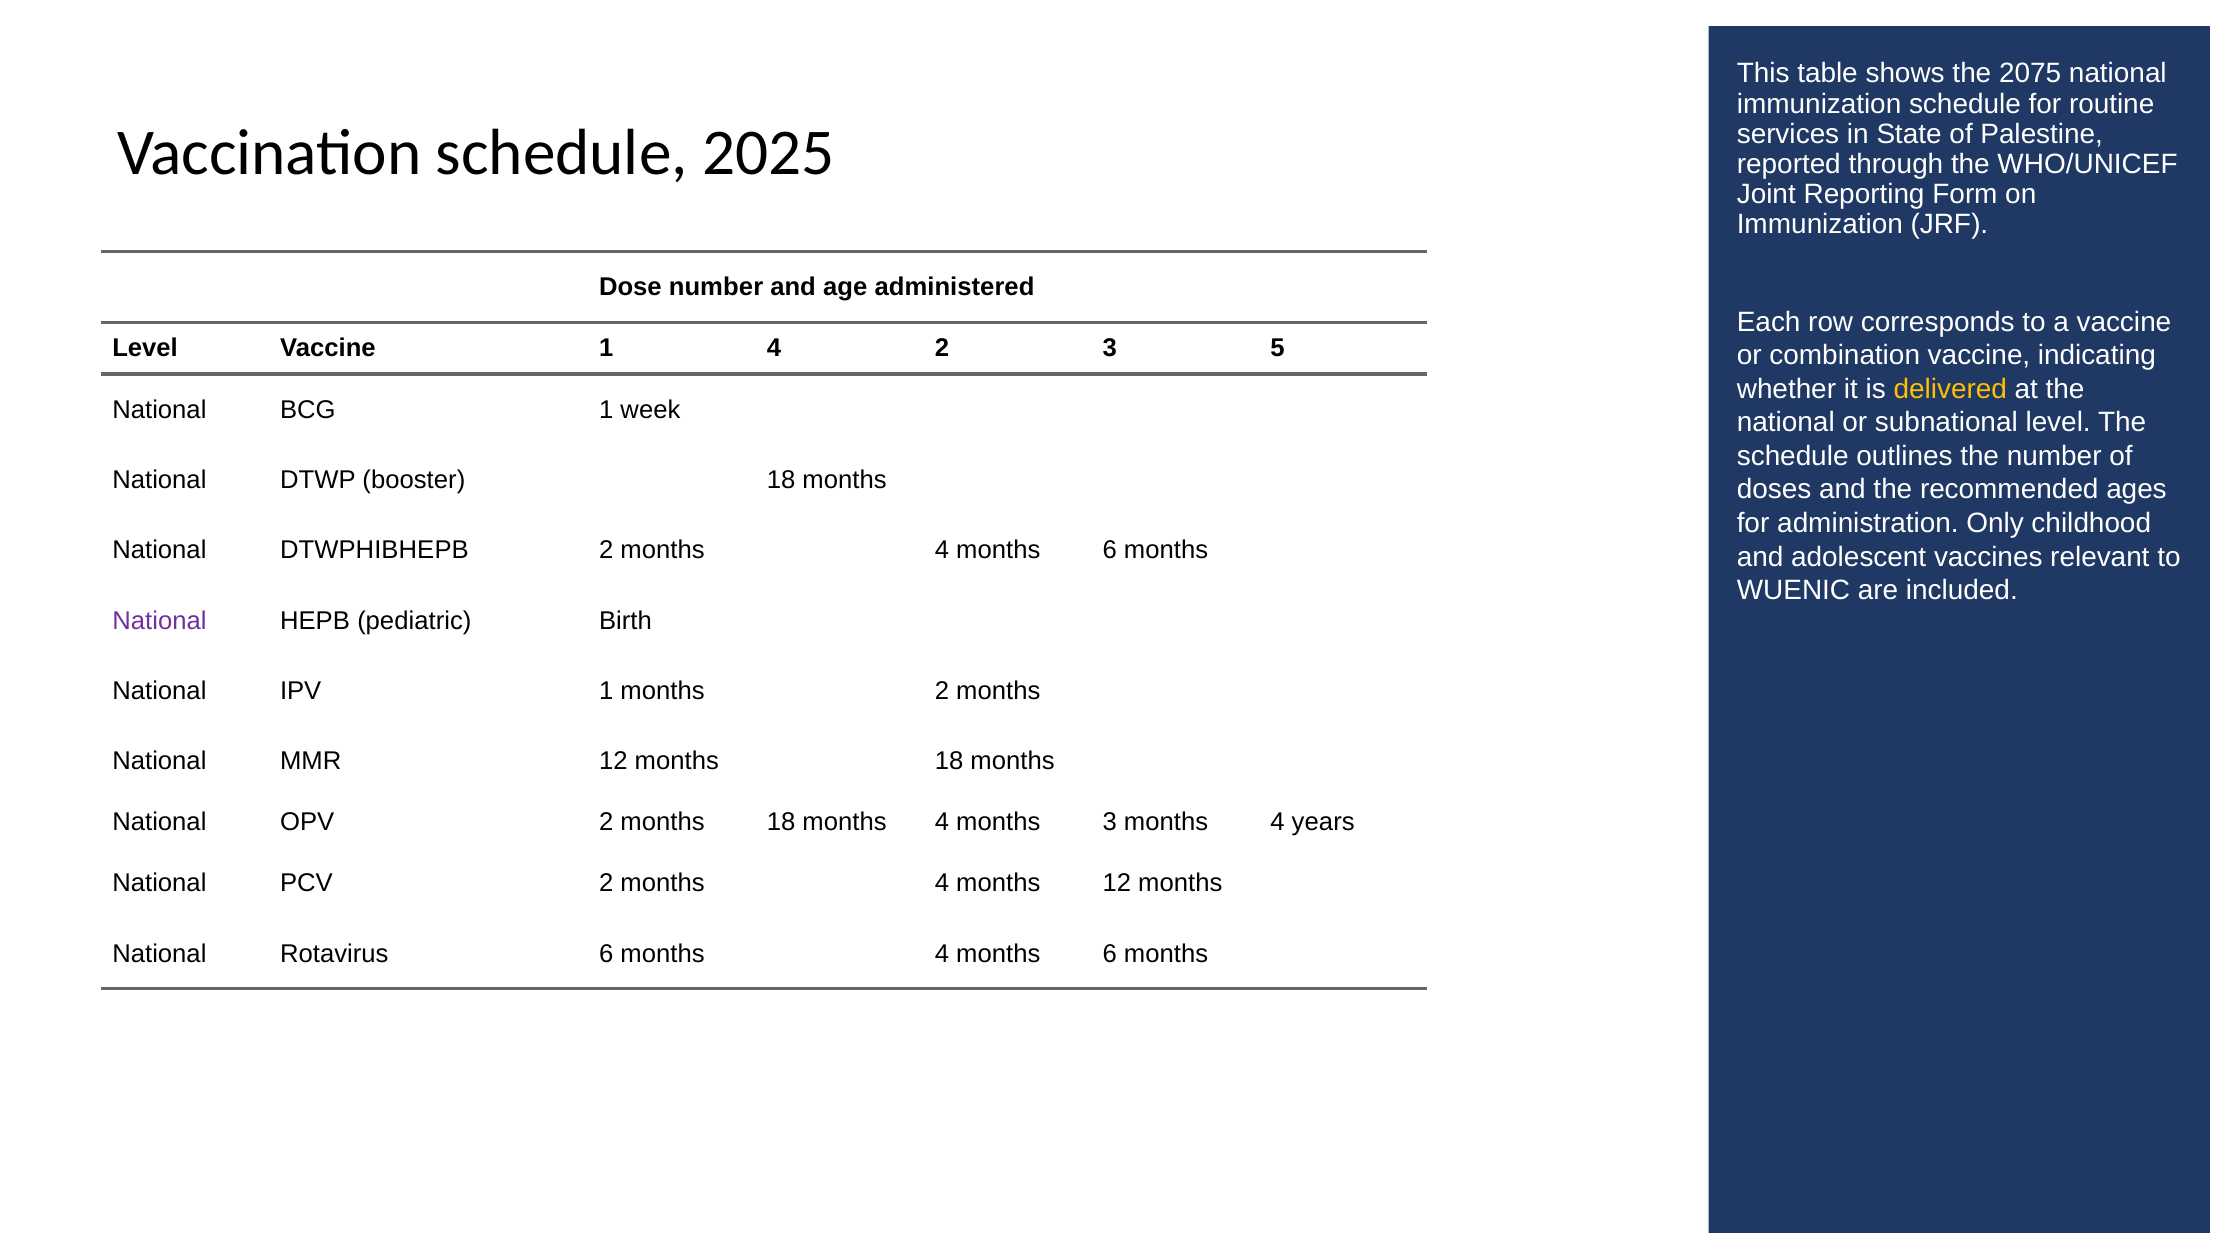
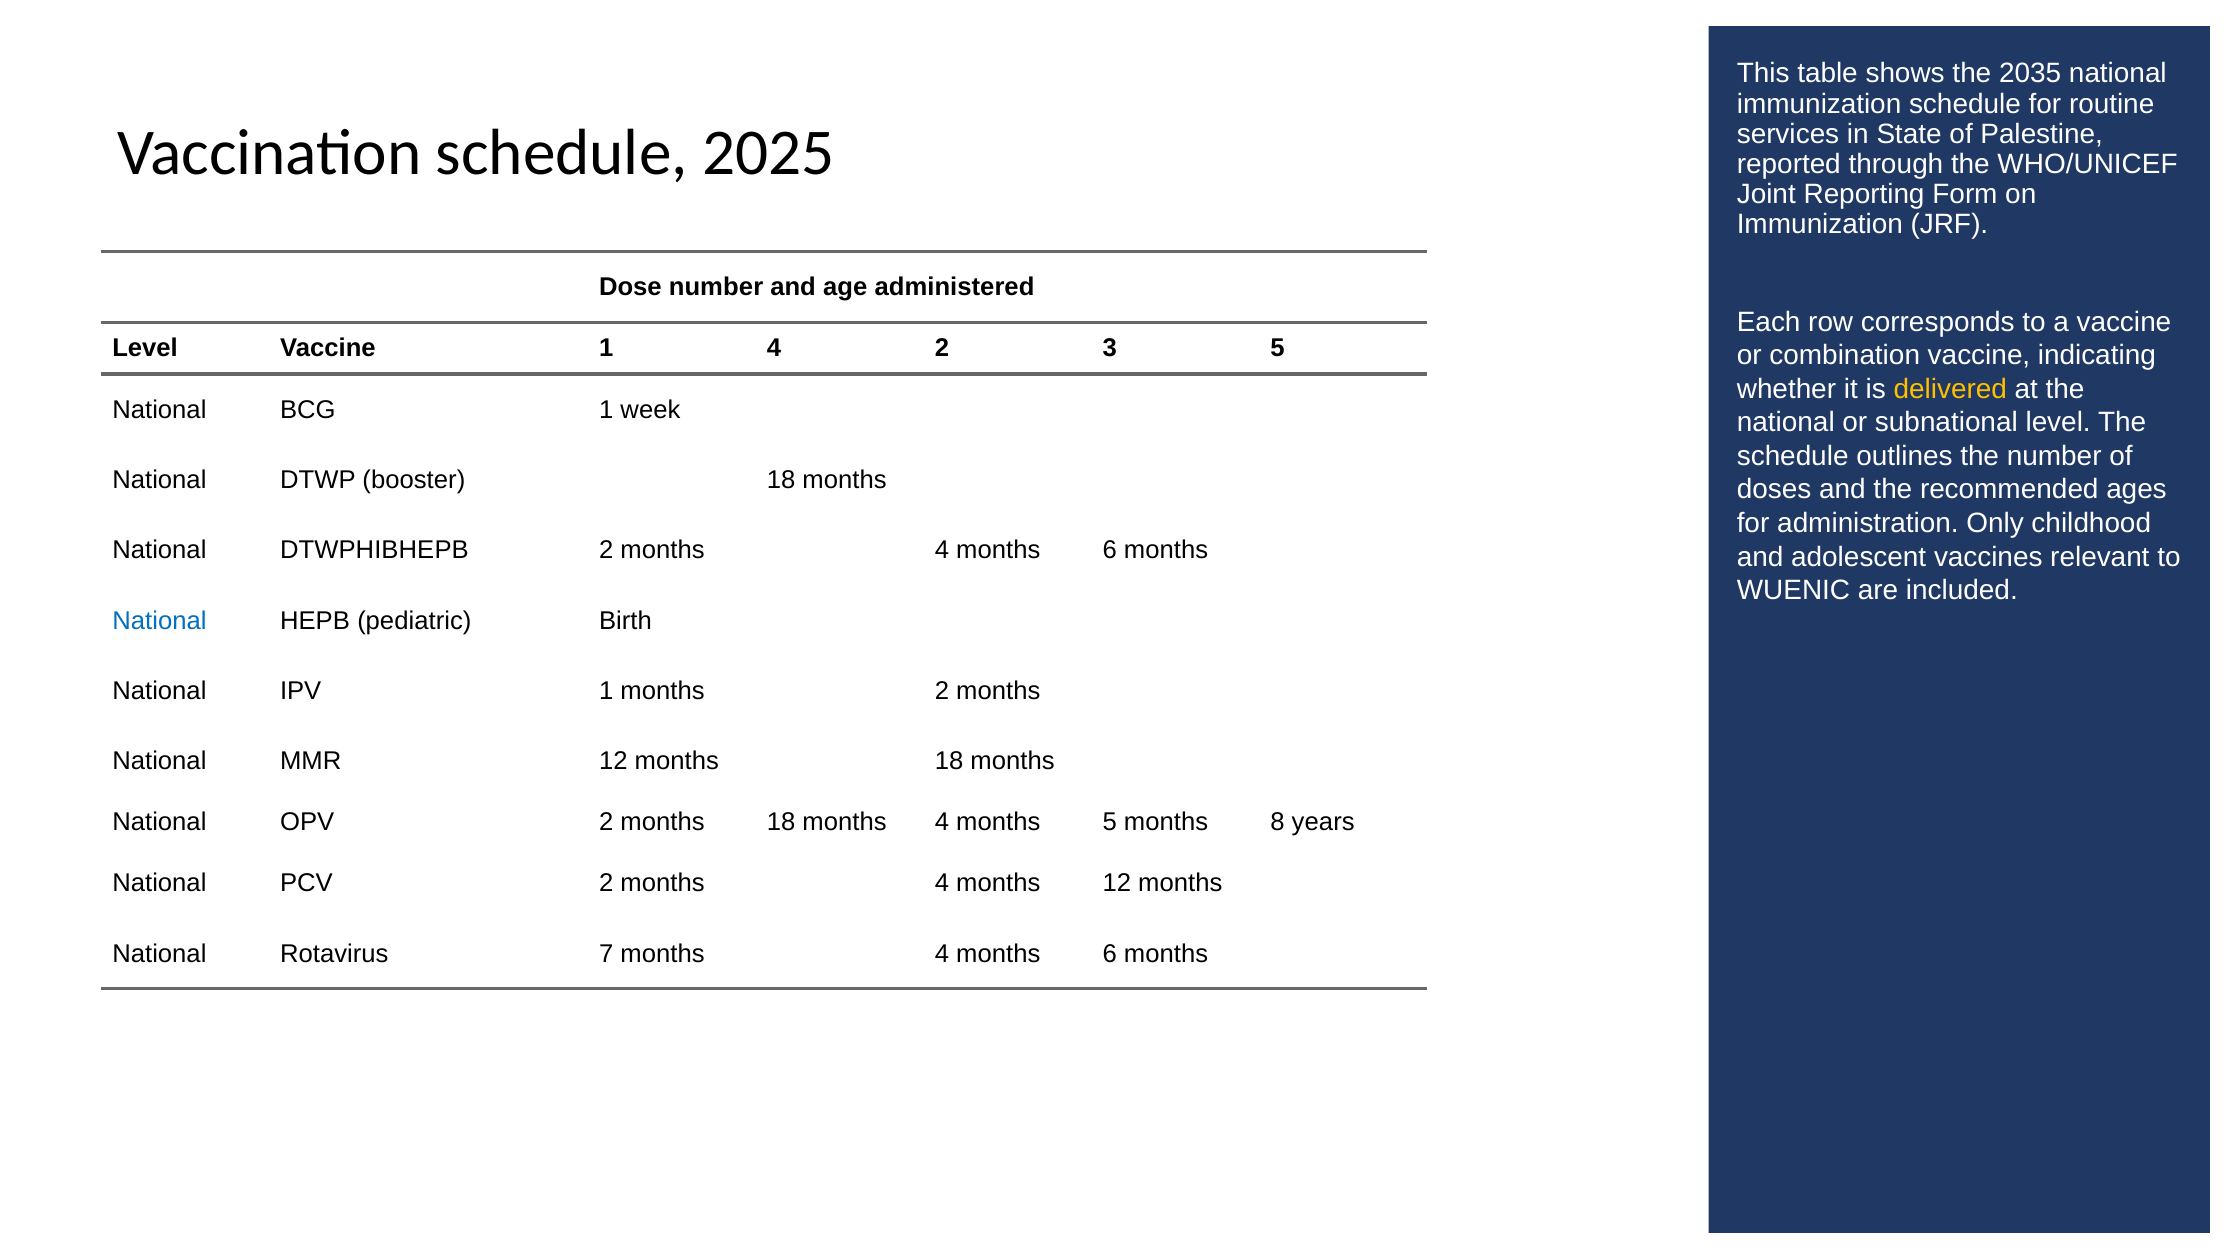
2075: 2075 -> 2035
National at (159, 621) colour: purple -> blue
months 3: 3 -> 5
4 at (1278, 822): 4 -> 8
Rotavirus 6: 6 -> 7
